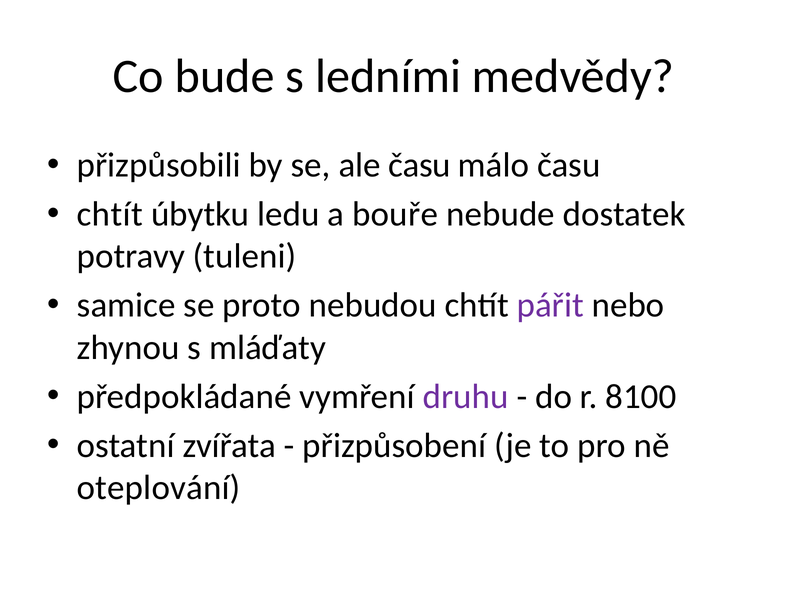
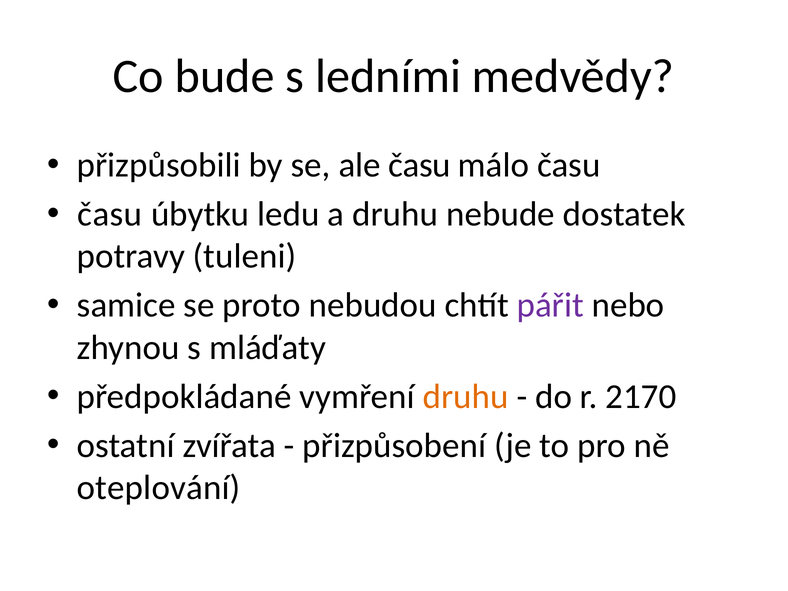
chtít at (110, 214): chtít -> času
a bouře: bouře -> druhu
druhu at (466, 397) colour: purple -> orange
8100: 8100 -> 2170
